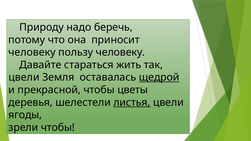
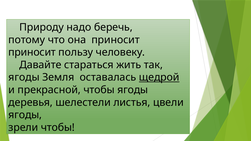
человеку at (32, 52): человеку -> приносит
цвели at (24, 77): цвели -> ягоды
чтобы цветы: цветы -> ягоды
листья underline: present -> none
